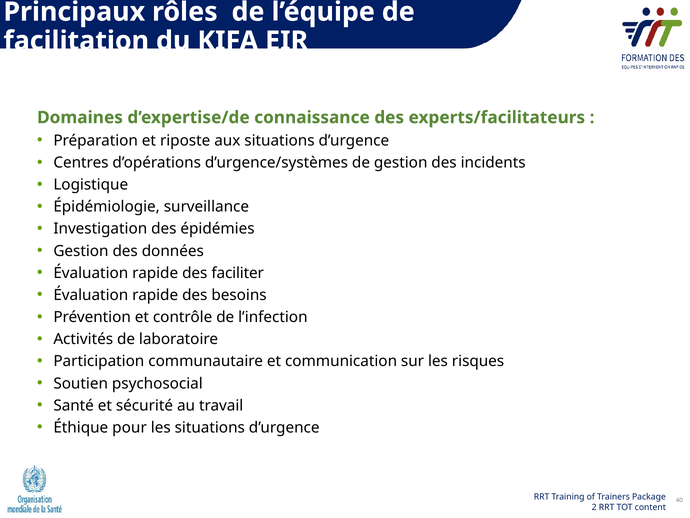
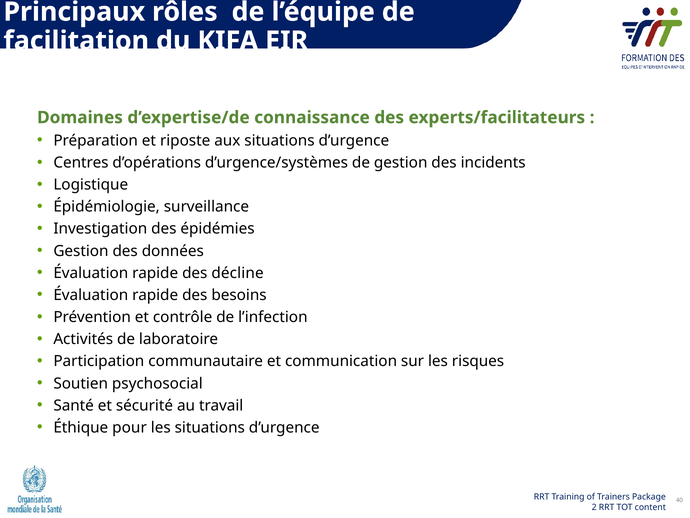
faciliter: faciliter -> décline
